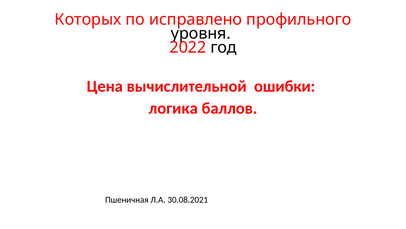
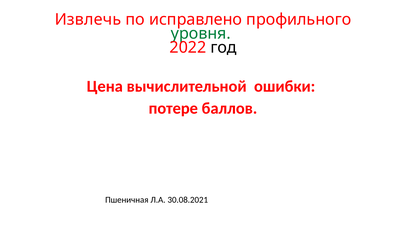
Которых: Которых -> Извлечь
уровня colour: black -> green
логика: логика -> потере
